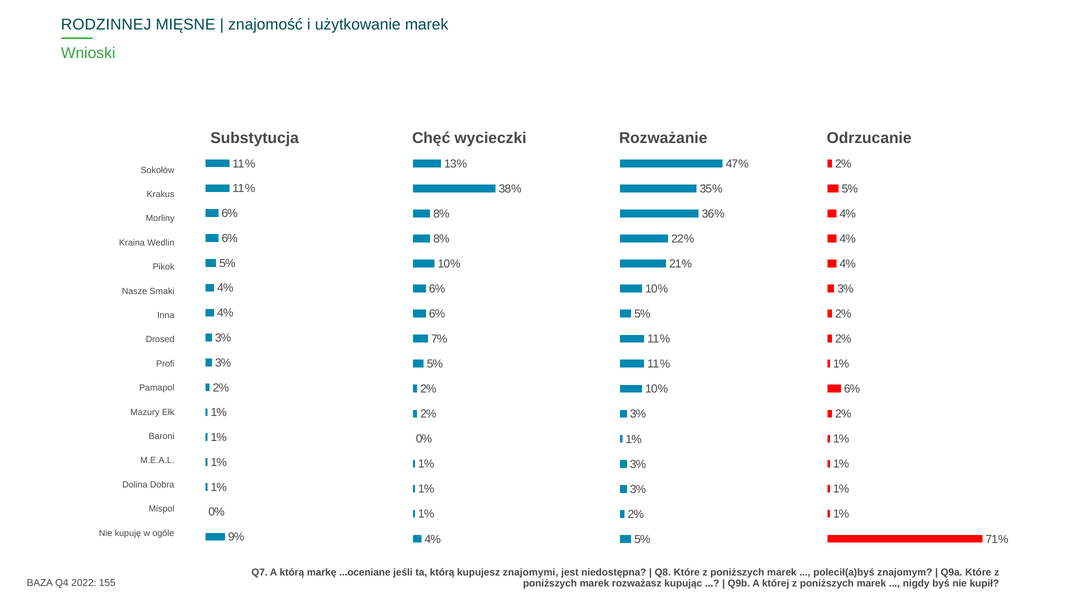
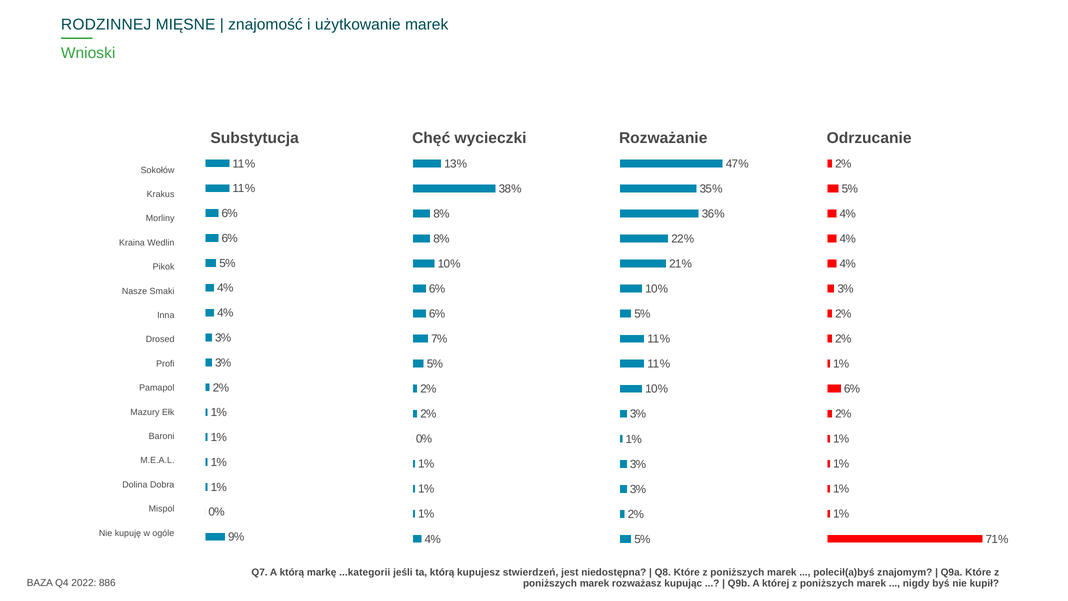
...oceniane: ...oceniane -> ...kategorii
znajomymi: znajomymi -> stwierdzeń
155: 155 -> 886
